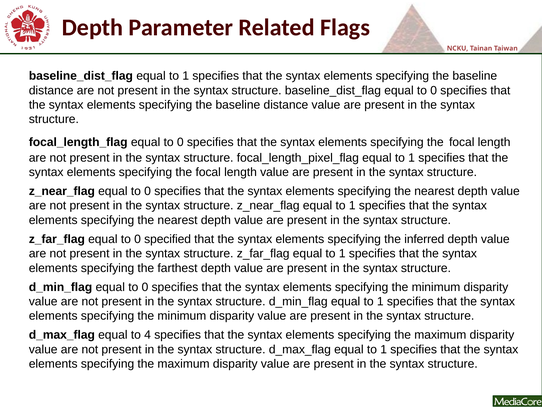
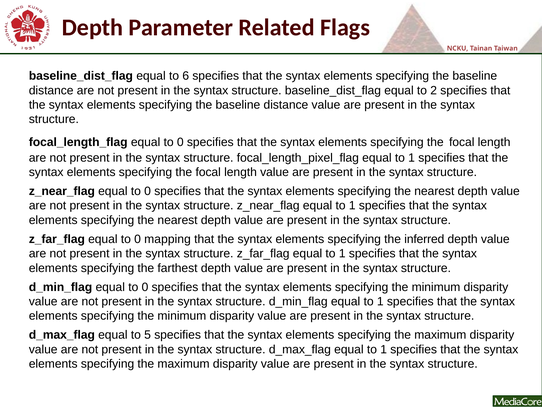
baseline_dist_flag equal to 1: 1 -> 6
baseline_dist_flag equal to 0: 0 -> 2
specified: specified -> mapping
4: 4 -> 5
